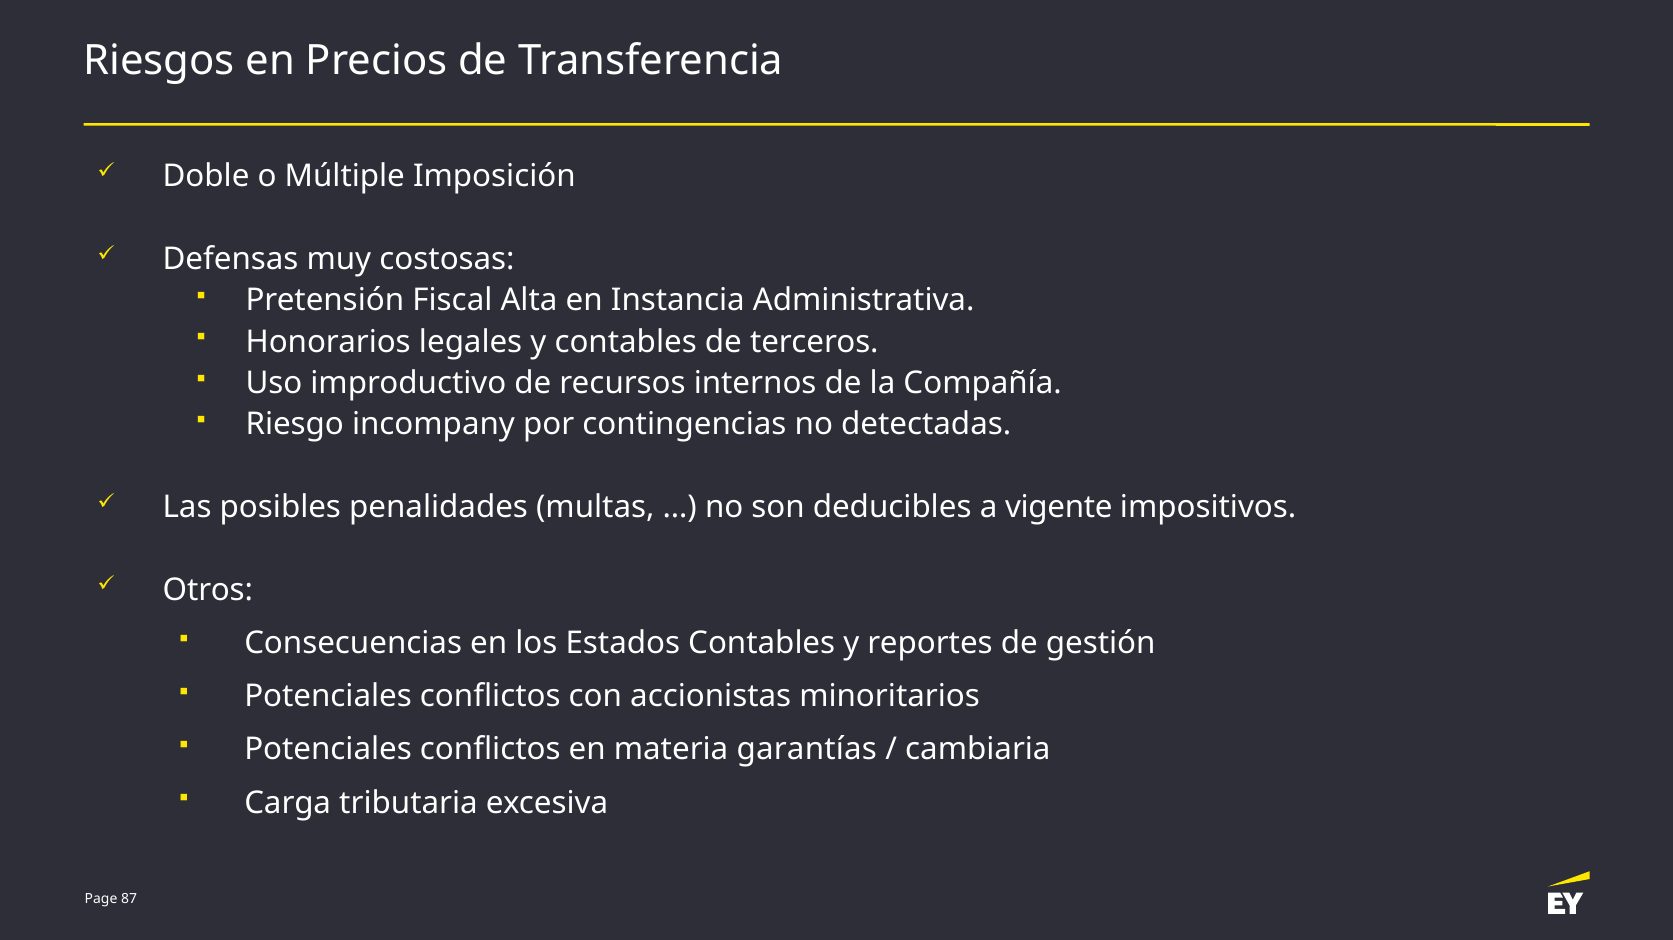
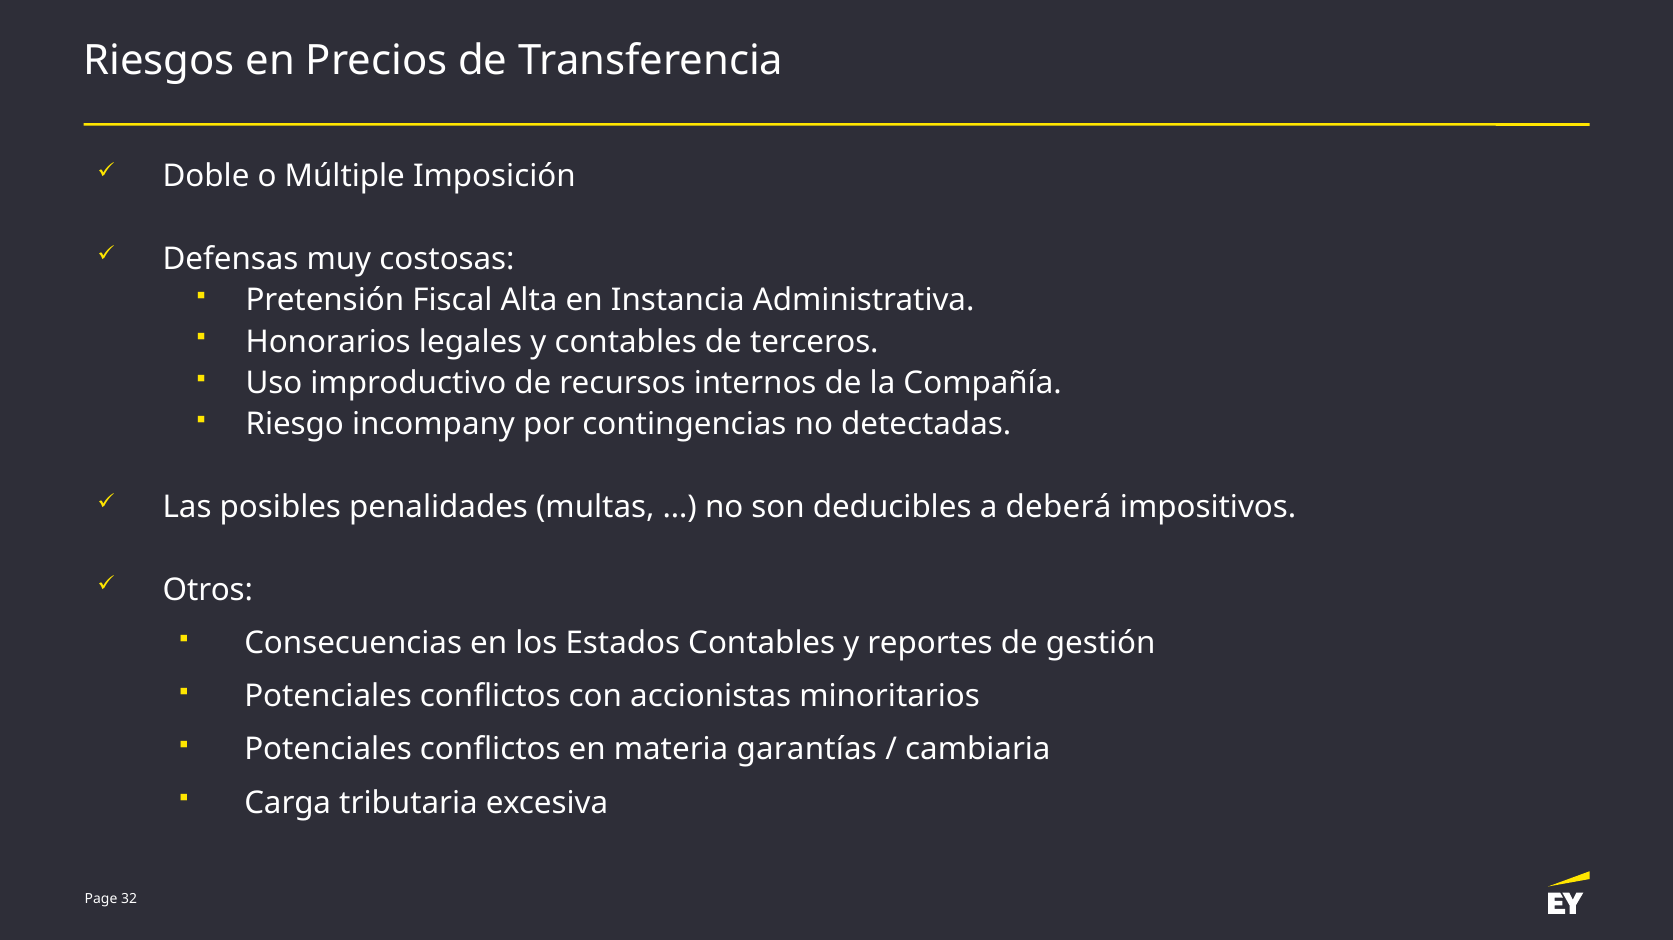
vigente: vigente -> deberá
87: 87 -> 32
